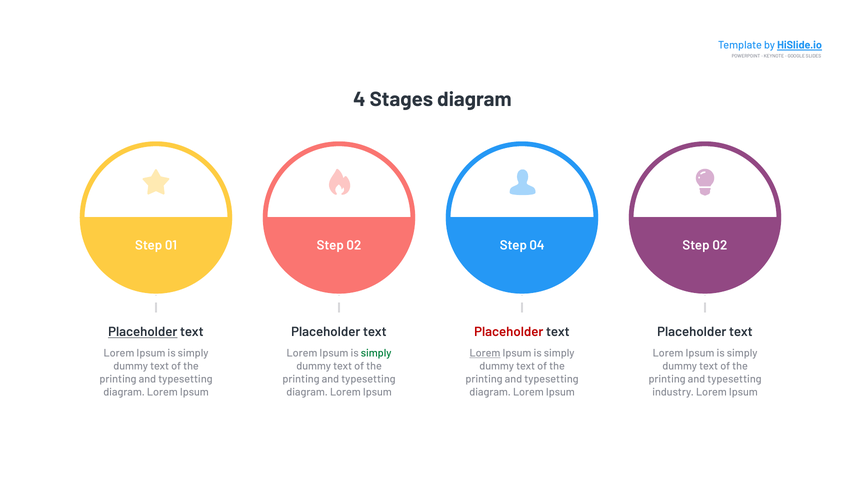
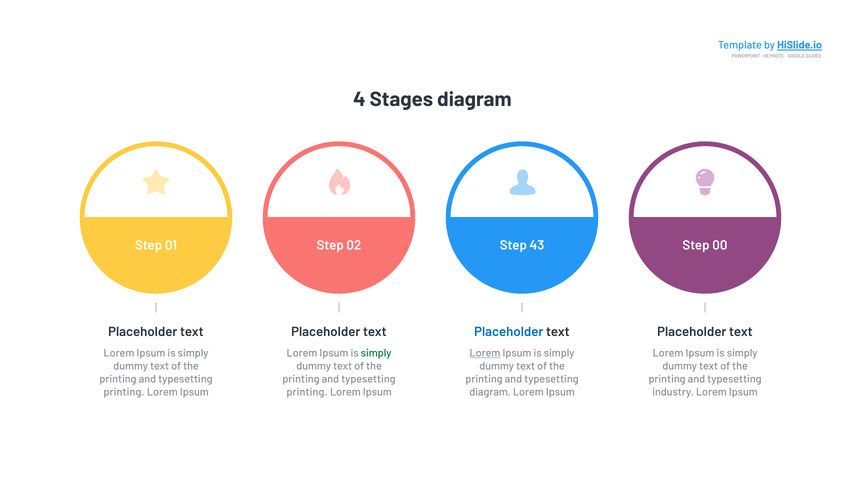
04: 04 -> 43
02 at (720, 246): 02 -> 00
Placeholder at (143, 332) underline: present -> none
Placeholder at (509, 332) colour: red -> blue
diagram at (124, 393): diagram -> printing
diagram at (307, 393): diagram -> printing
